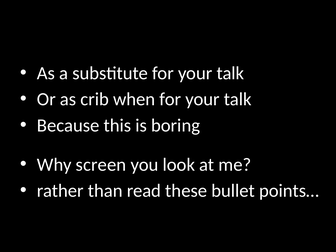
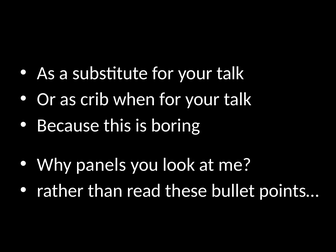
screen: screen -> panels
